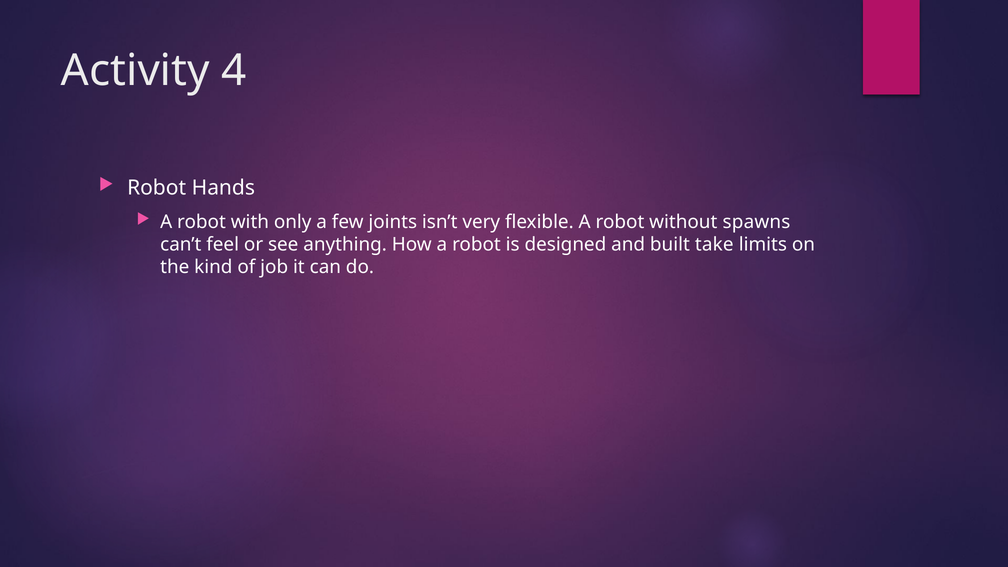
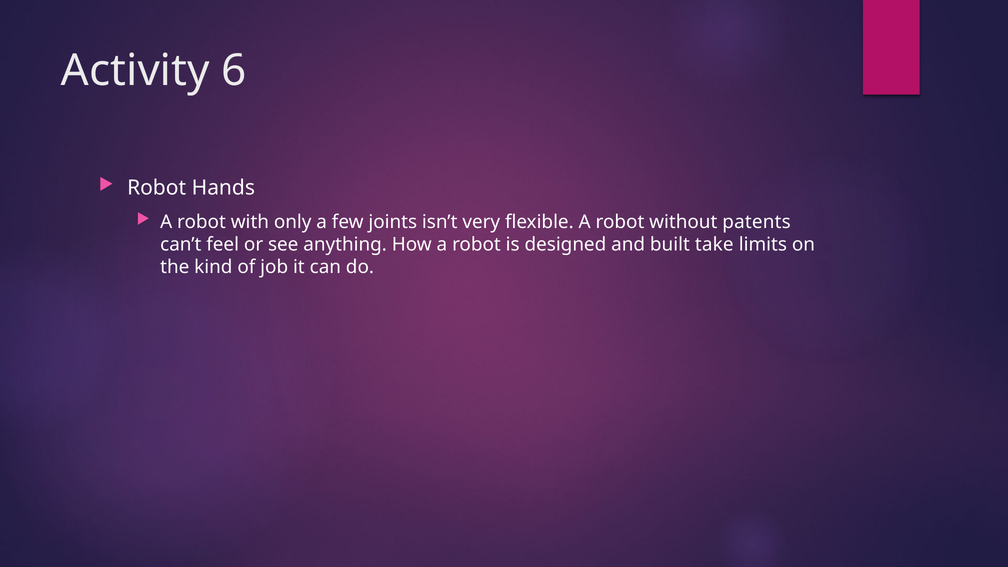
4: 4 -> 6
spawns: spawns -> patents
